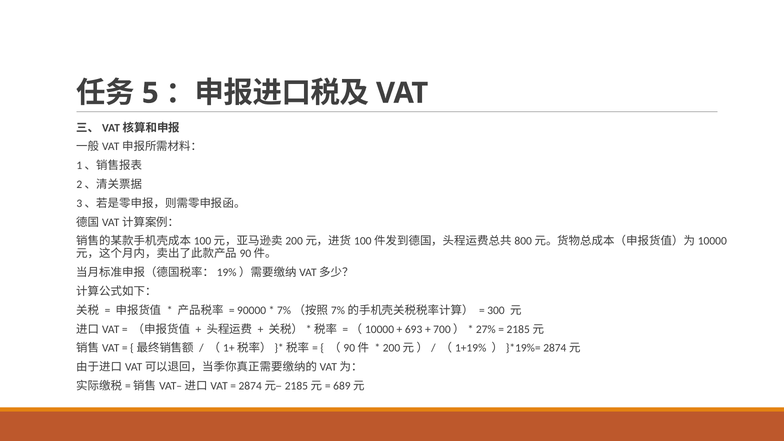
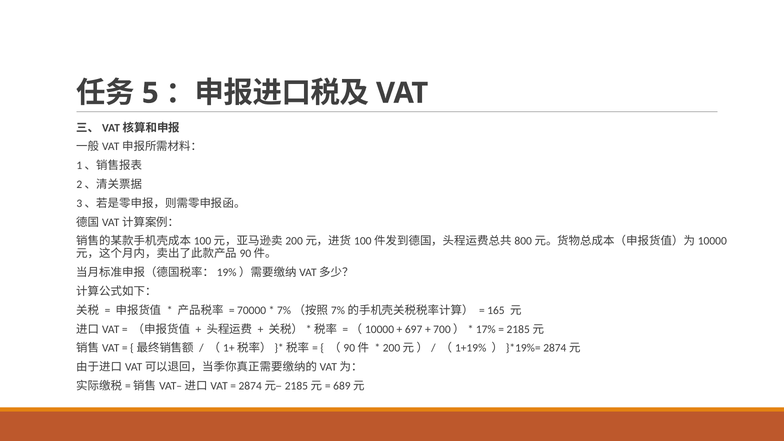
90000: 90000 -> 70000
300: 300 -> 165
693: 693 -> 697
27%: 27% -> 17%
